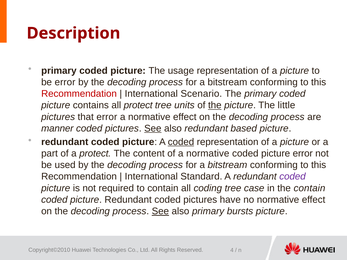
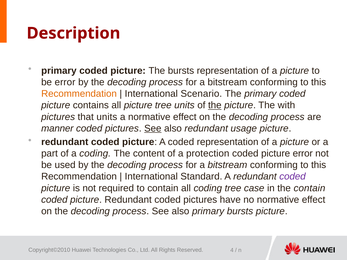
The usage: usage -> bursts
Recommendation at (79, 94) colour: red -> orange
all protect: protect -> picture
little: little -> with
that error: error -> units
redundant based: based -> usage
coded at (181, 142) underline: present -> none
a protect: protect -> coding
of a normative: normative -> protection
See at (160, 211) underline: present -> none
